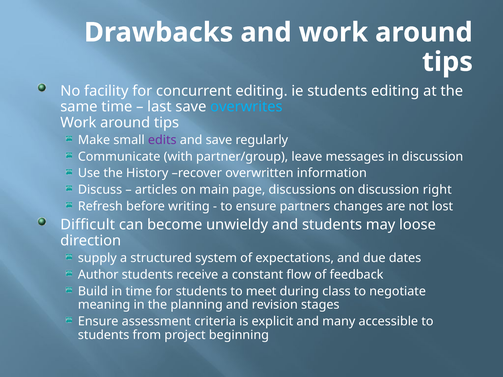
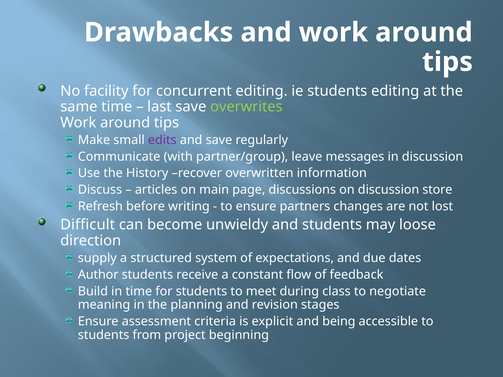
overwrites colour: light blue -> light green
right: right -> store
many: many -> being
